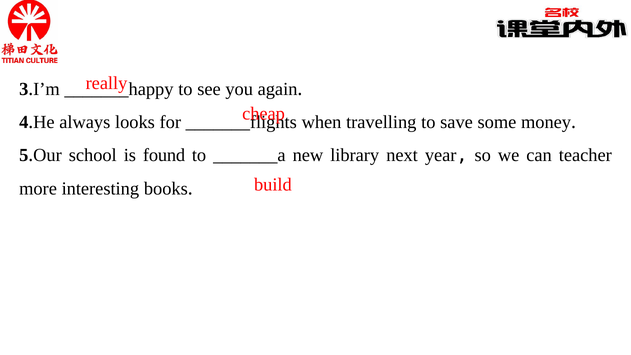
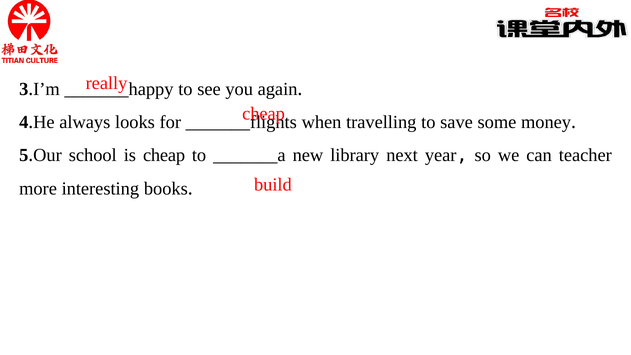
is found: found -> cheap
